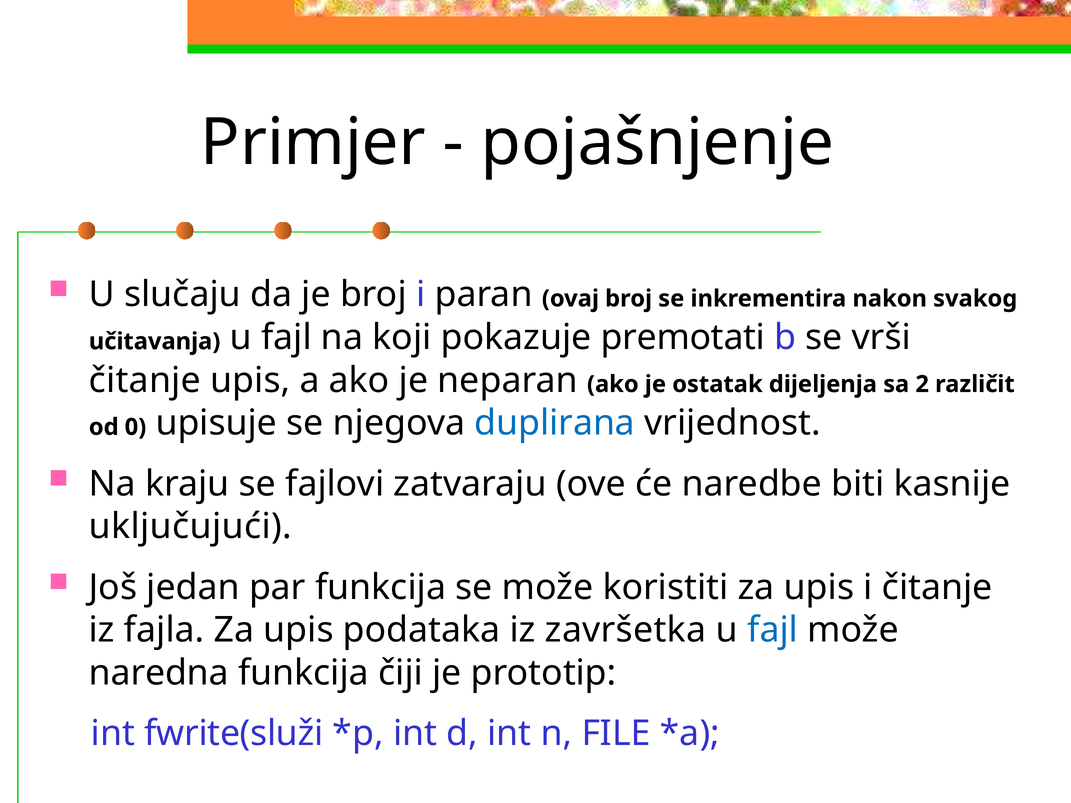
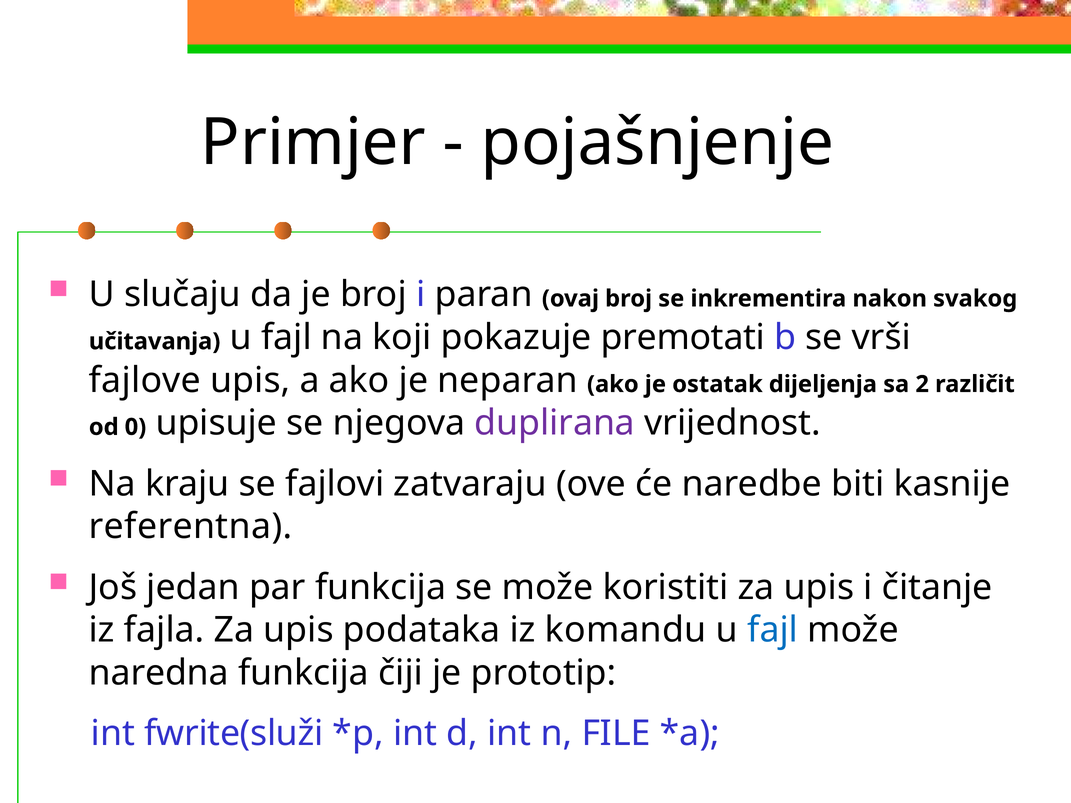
čitanje at (145, 380): čitanje -> fajlove
duplirana colour: blue -> purple
uključujući: uključujući -> referentna
završetka: završetka -> komandu
